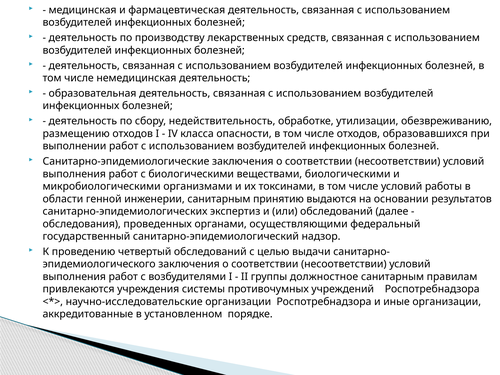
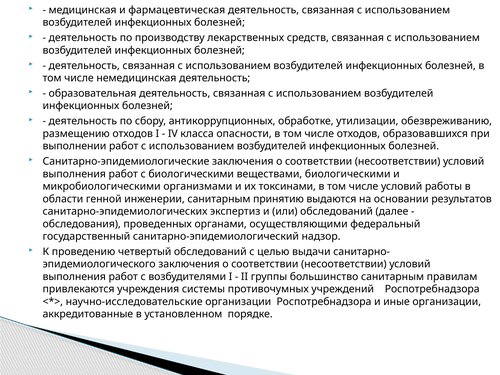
недействительность: недействительность -> антикоррупционных
должностное: должностное -> большинство
